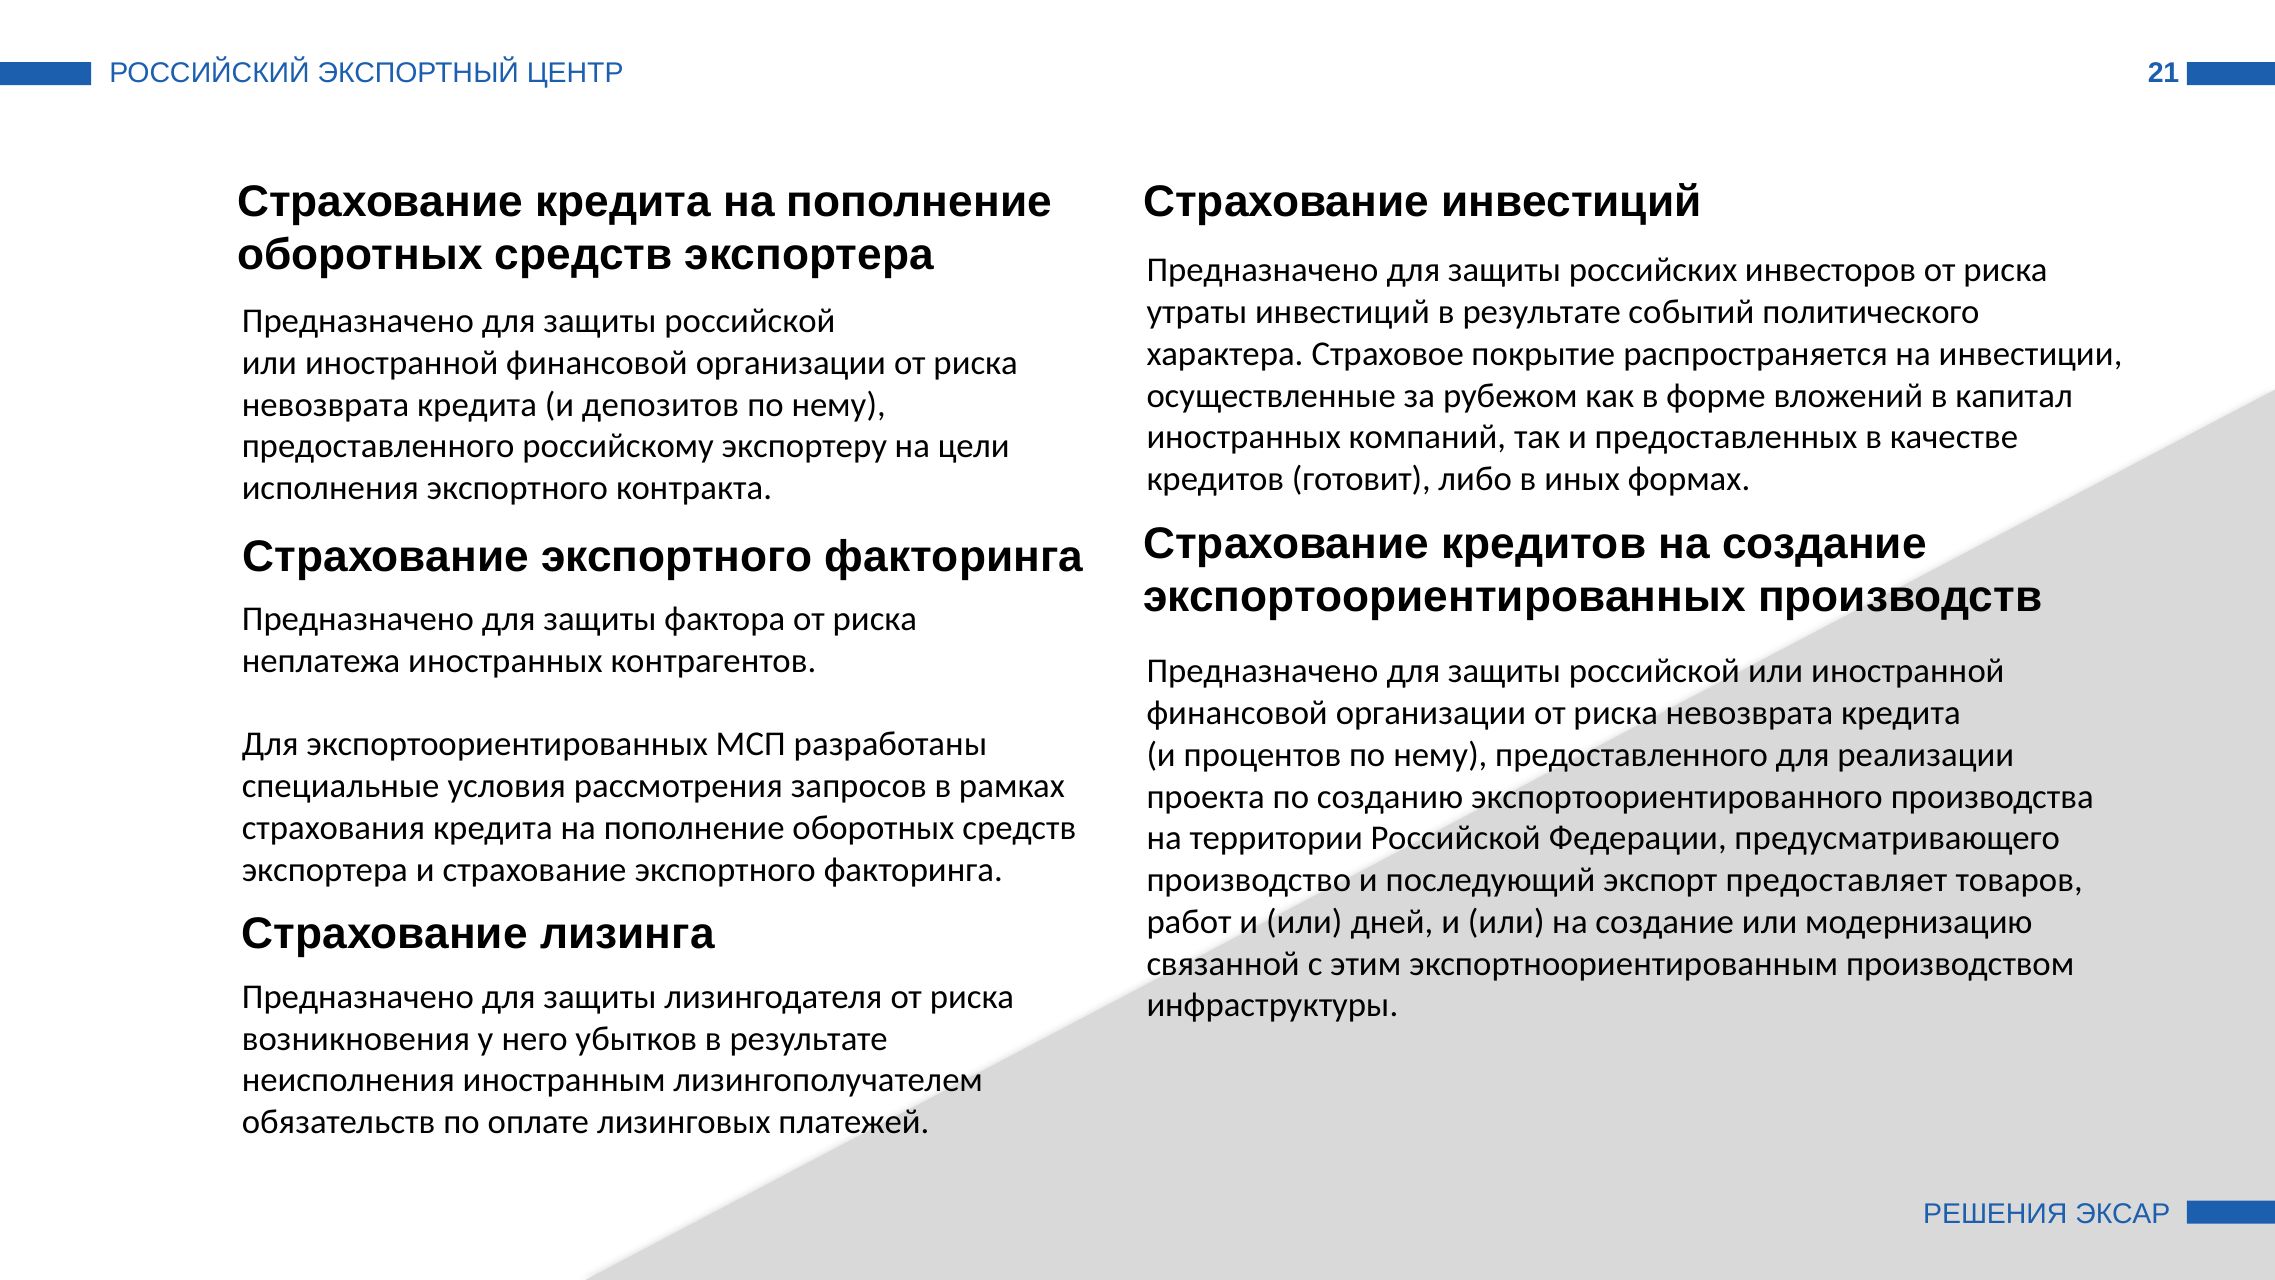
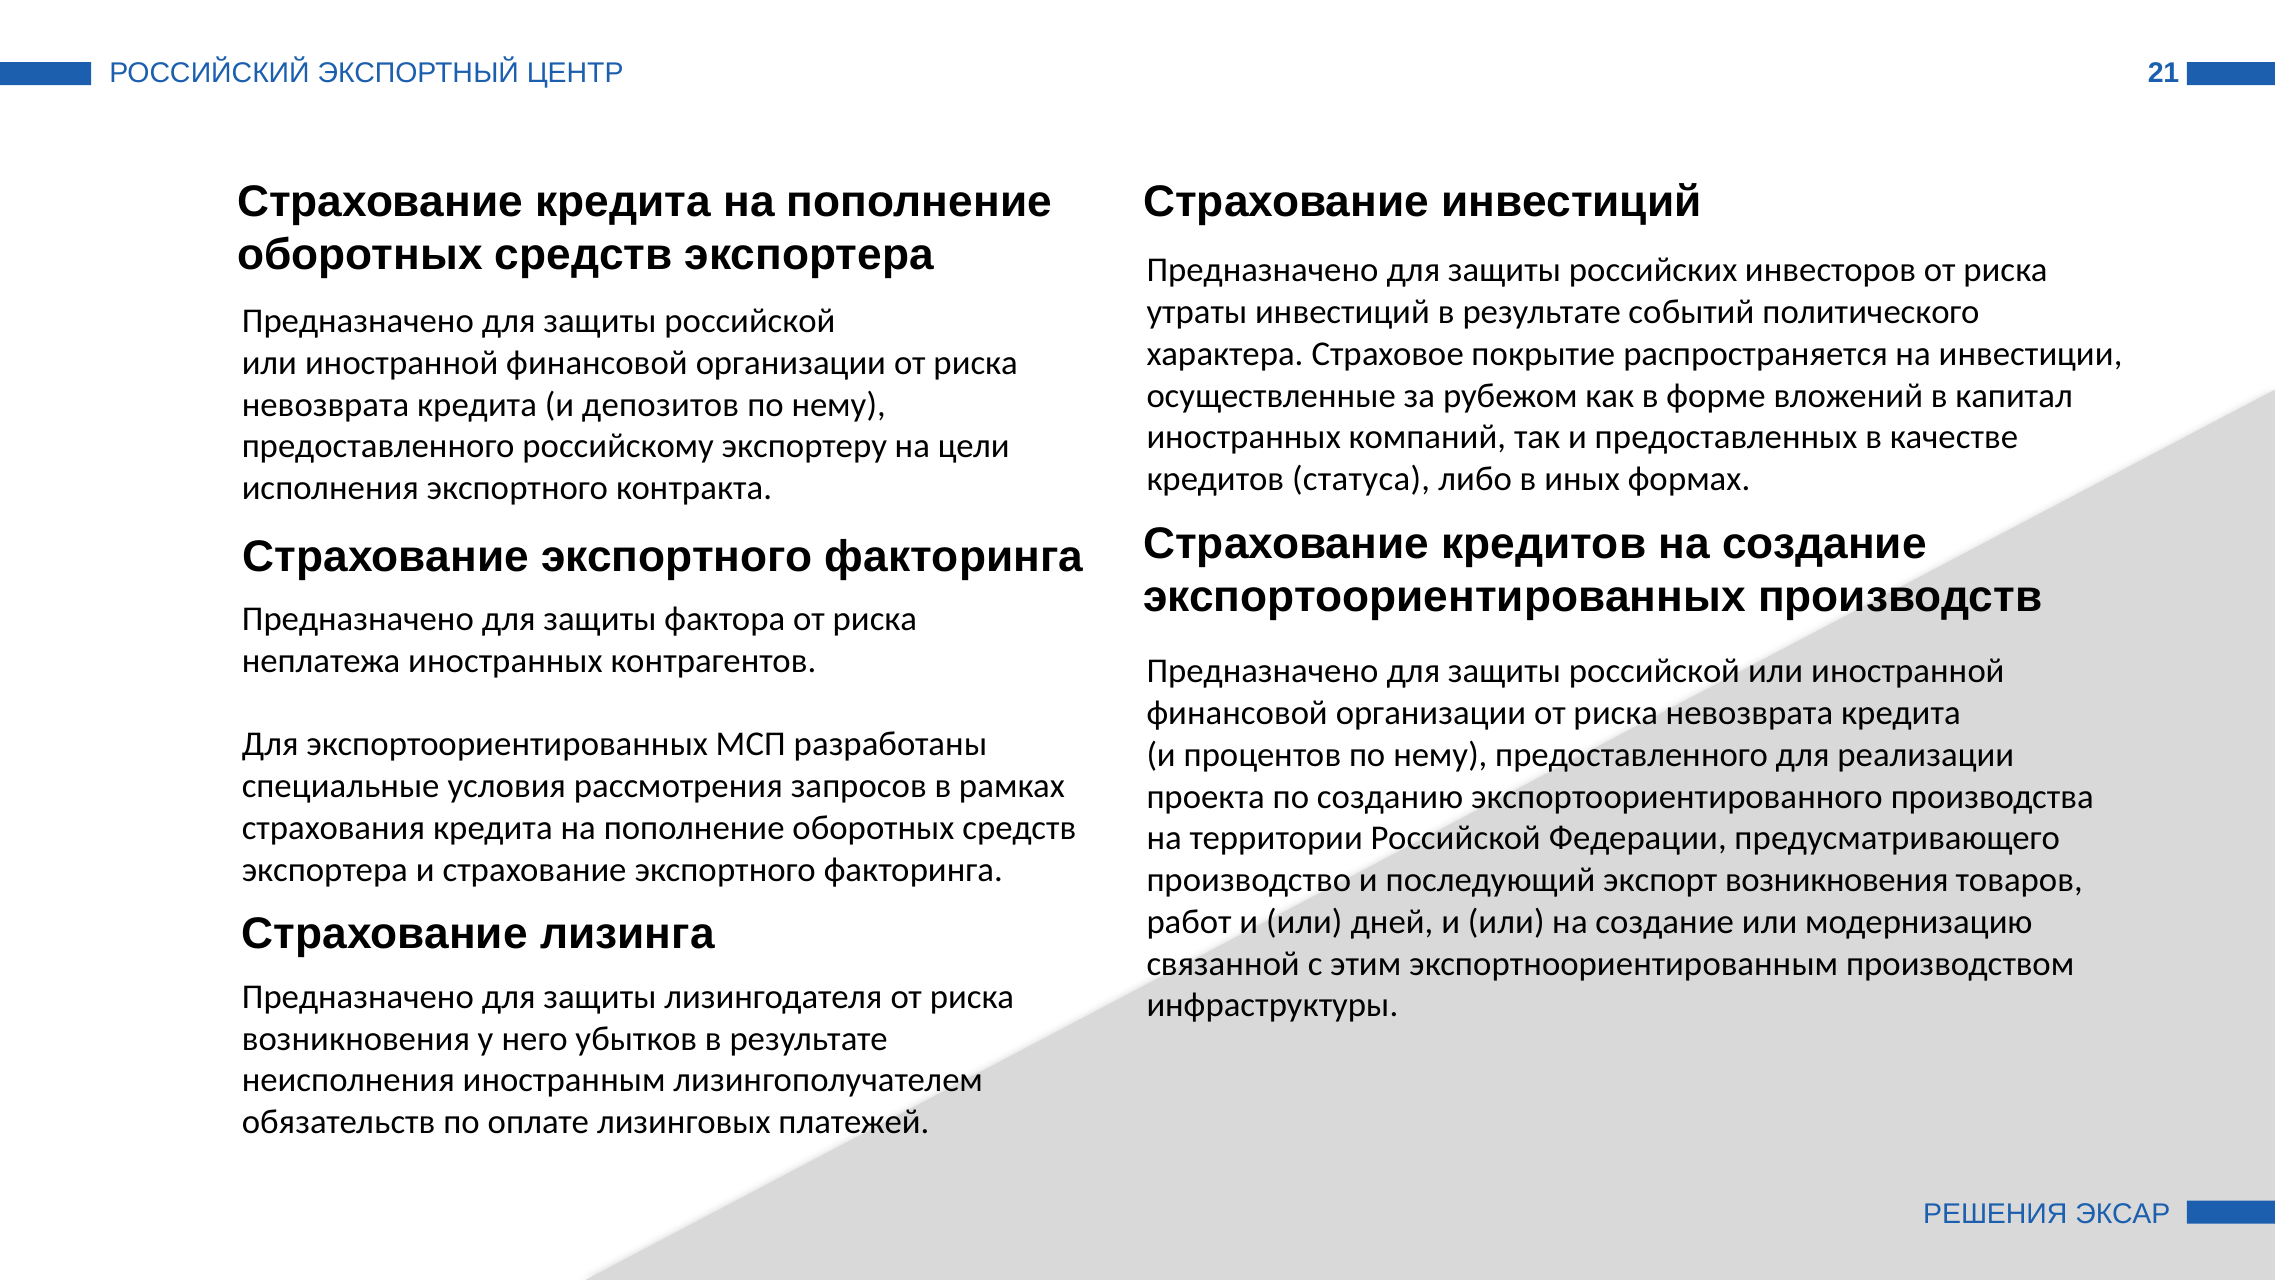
готовит: готовит -> статуса
экспорт предоставляет: предоставляет -> возникновения
